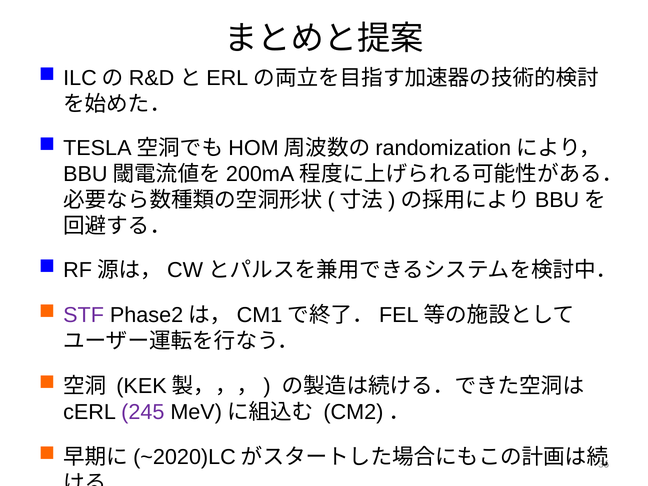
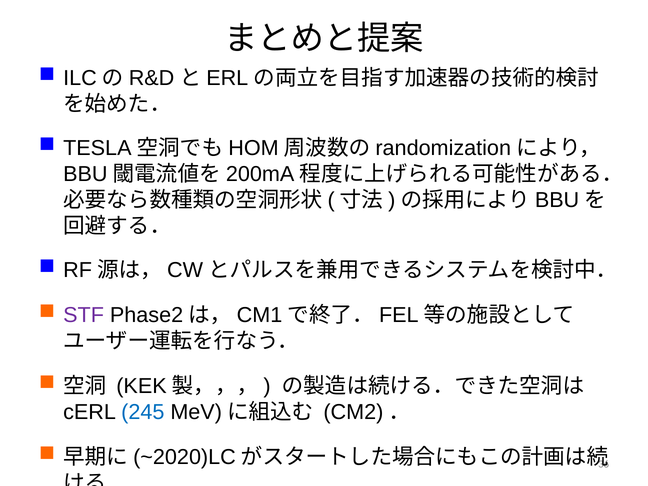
245 colour: purple -> blue
